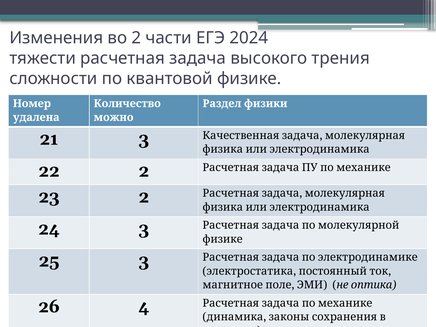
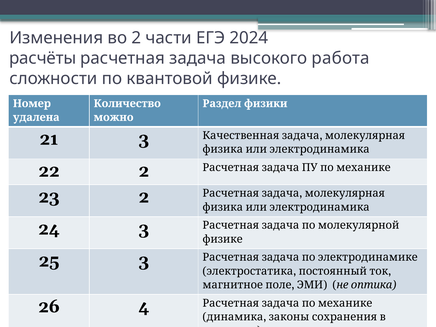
тяжести: тяжести -> расчёты
трения: трения -> работа
